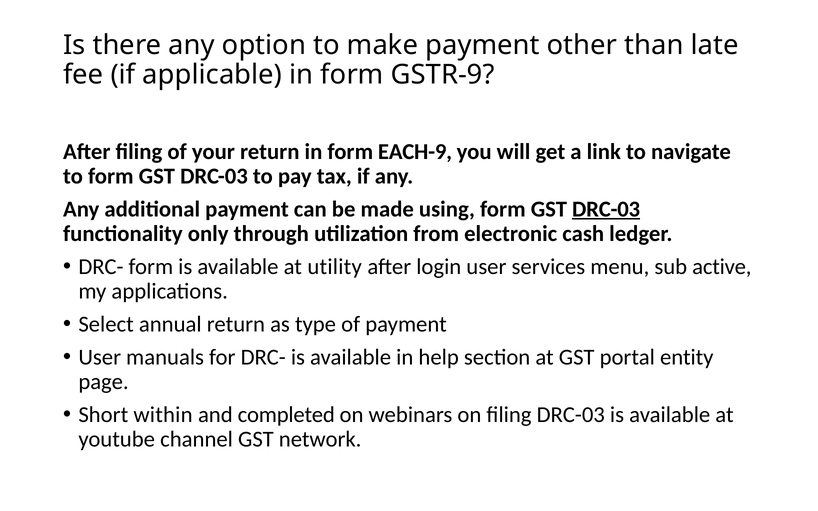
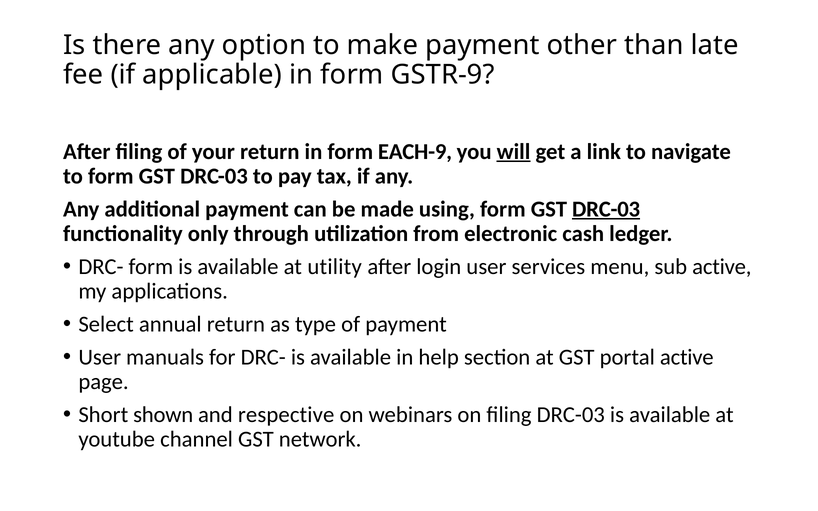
will underline: none -> present
portal entity: entity -> active
within: within -> shown
completed: completed -> respective
